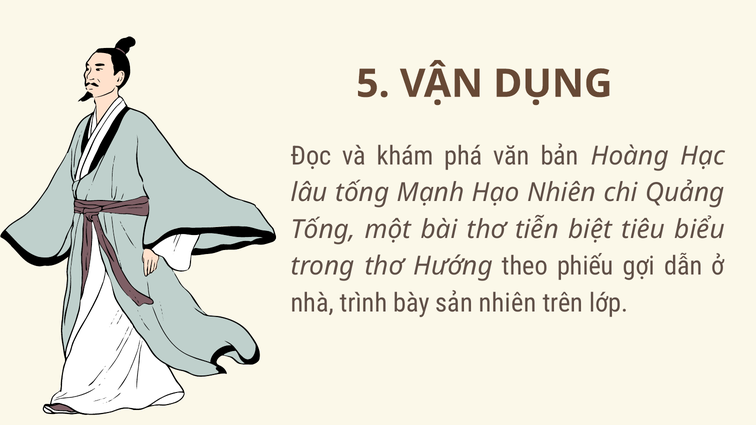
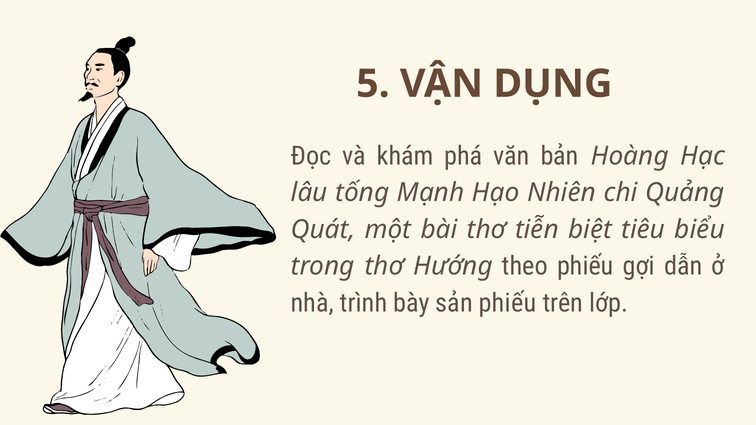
Tống at (323, 230): Tống -> Quát
sản nhiên: nhiên -> phiếu
